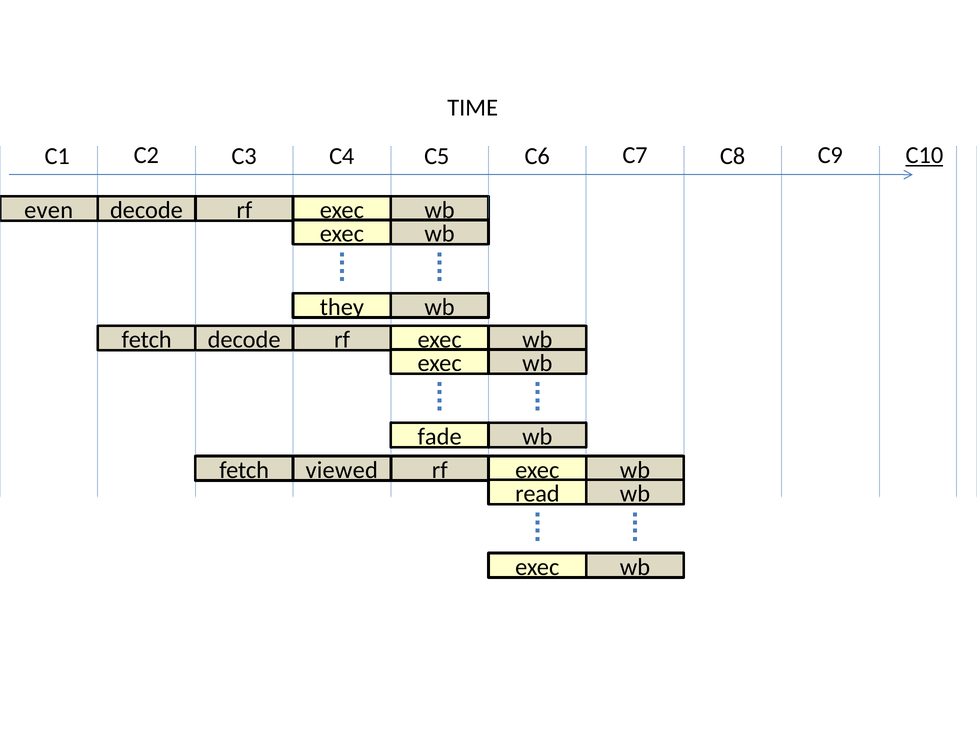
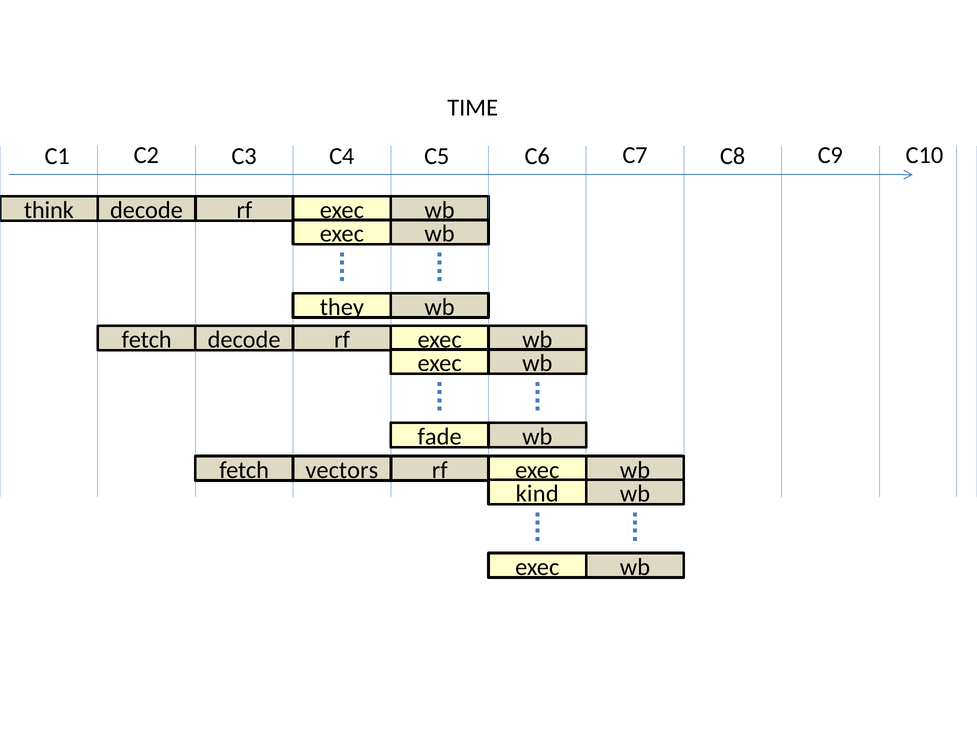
C10 underline: present -> none
even: even -> think
viewed: viewed -> vectors
read: read -> kind
